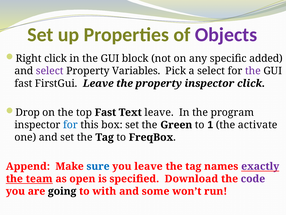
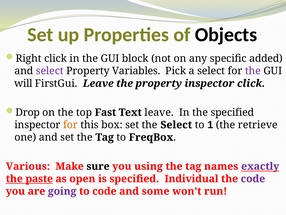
Objects colour: purple -> black
fast at (23, 83): fast -> will
the program: program -> specified
for at (70, 125) colour: blue -> orange
the Green: Green -> Select
activate: activate -> retrieve
Append: Append -> Various
sure colour: blue -> black
you leave: leave -> using
team: team -> paste
Download: Download -> Individual
going colour: black -> purple
to with: with -> code
